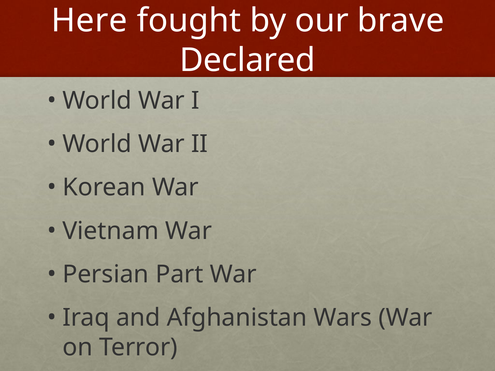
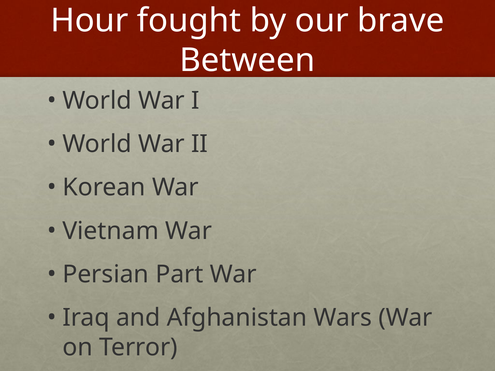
Here: Here -> Hour
Declared: Declared -> Between
